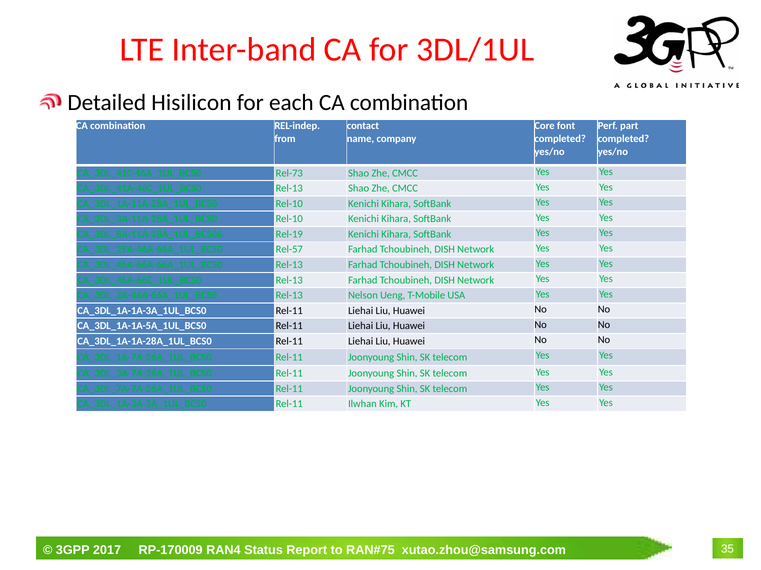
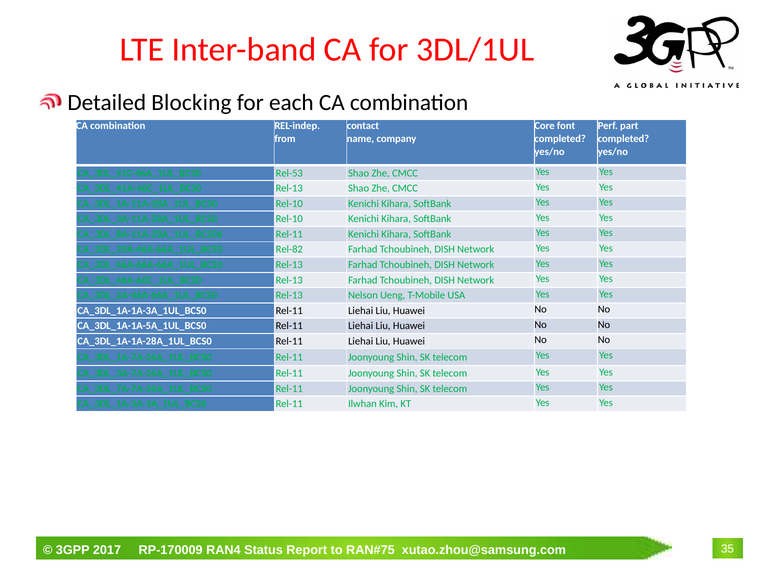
Hisilicon: Hisilicon -> Blocking
Rel-73: Rel-73 -> Rel-53
Rel-19 at (289, 234): Rel-19 -> Rel-11
Rel-57: Rel-57 -> Rel-82
